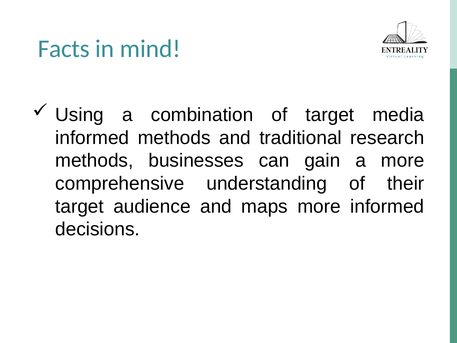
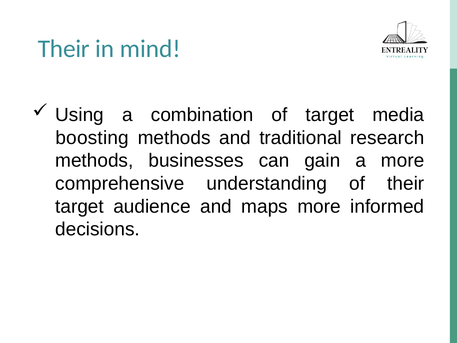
Facts at (64, 49): Facts -> Their
informed at (92, 138): informed -> boosting
